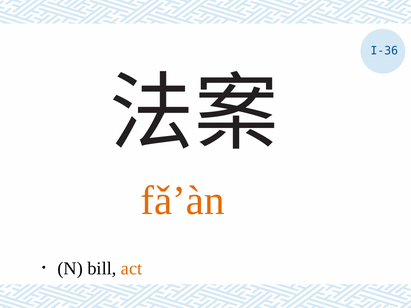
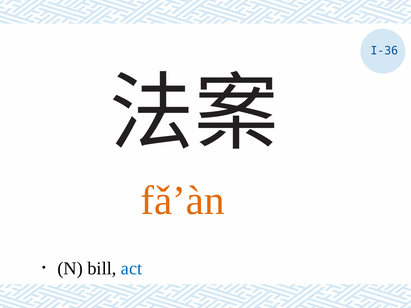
act colour: orange -> blue
